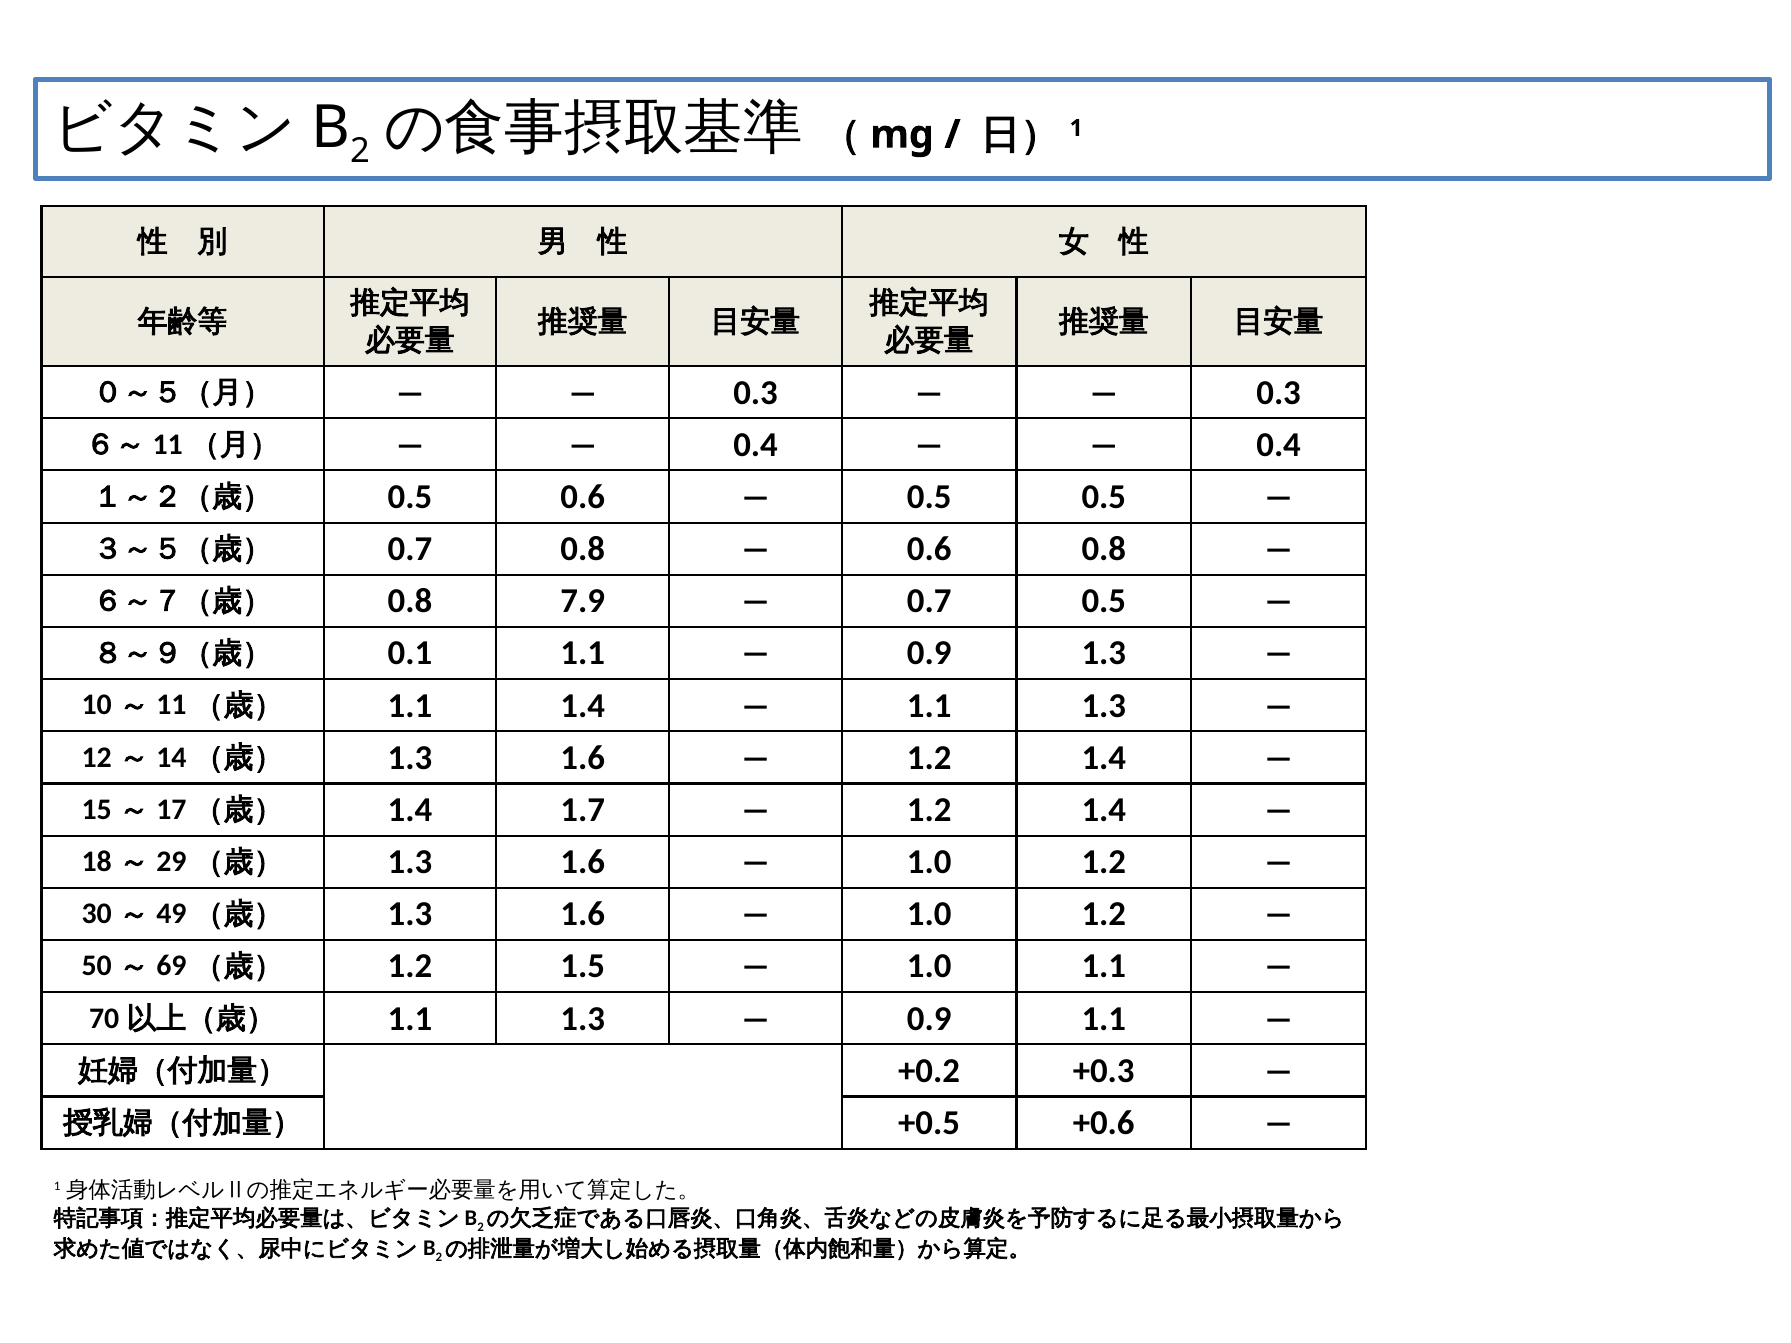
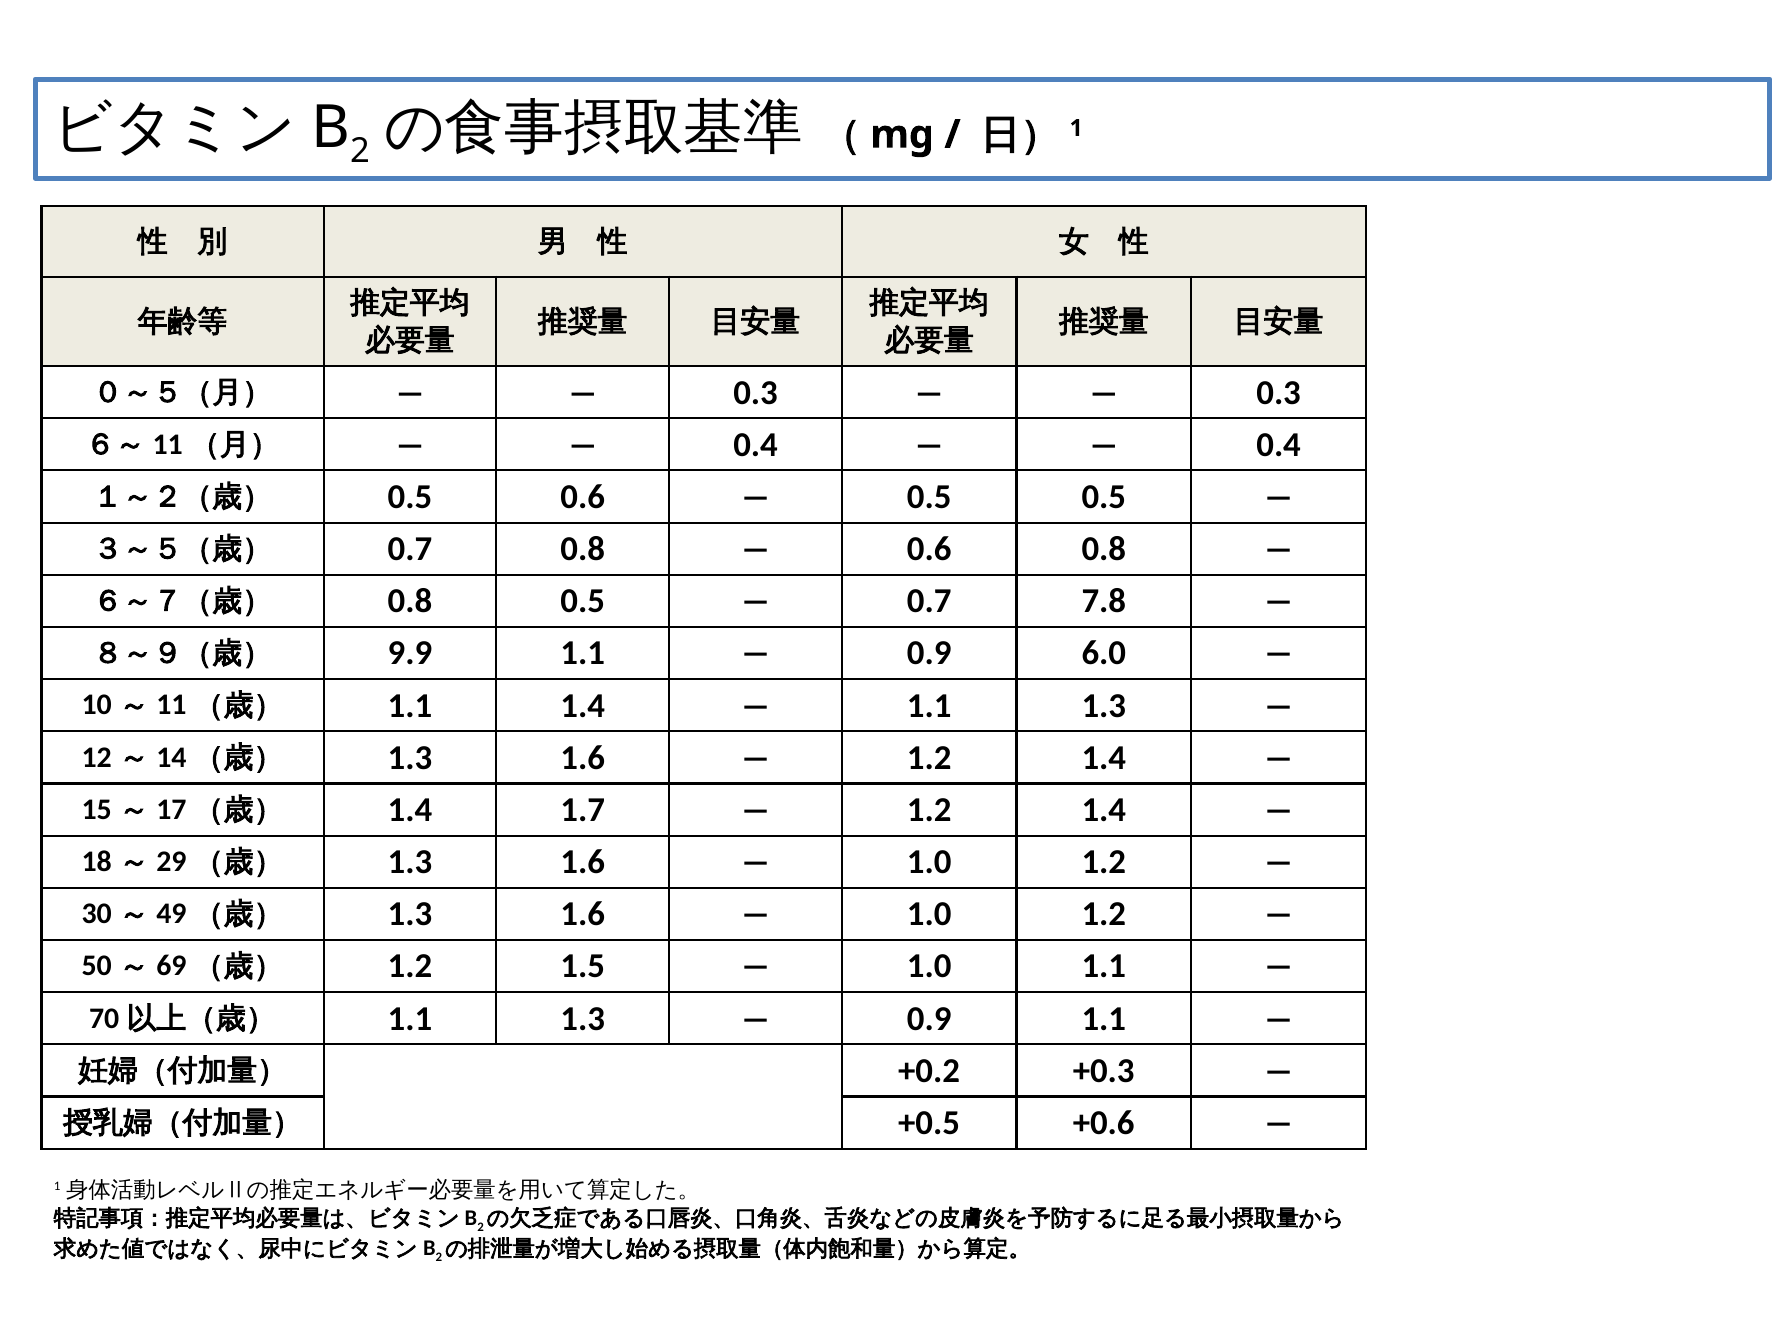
0.8 7.9: 7.9 -> 0.5
0.7 0.5: 0.5 -> 7.8
0.1: 0.1 -> 9.9
0.9 1.3: 1.3 -> 6.0
